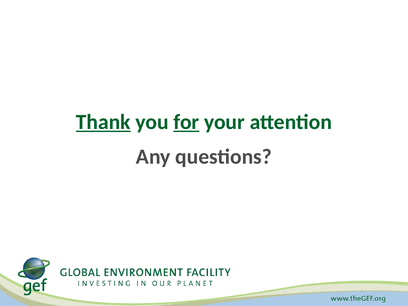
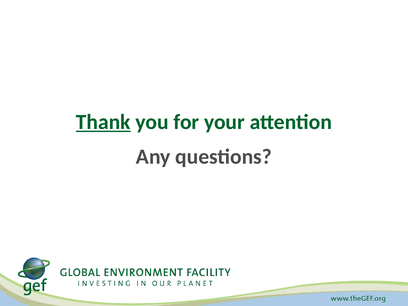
for underline: present -> none
